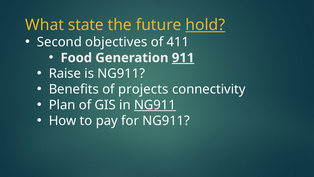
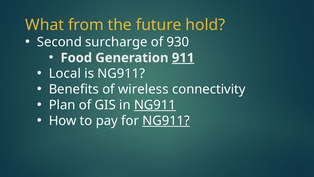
state: state -> from
hold underline: present -> none
objectives: objectives -> surcharge
411: 411 -> 930
Raise: Raise -> Local
projects: projects -> wireless
NG911 at (166, 121) underline: none -> present
